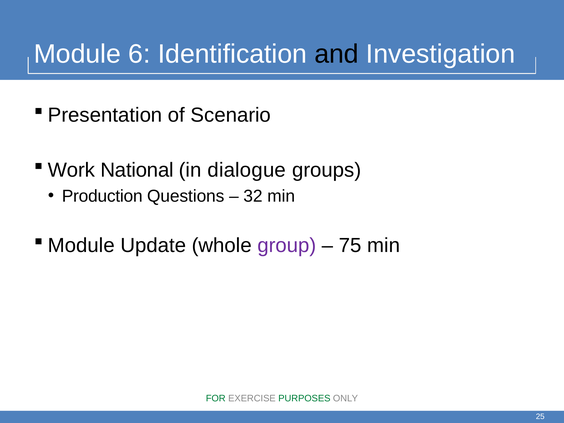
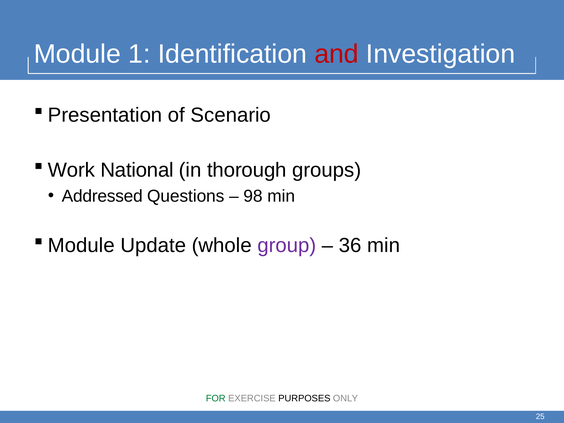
6: 6 -> 1
and colour: black -> red
dialogue: dialogue -> thorough
Production: Production -> Addressed
32: 32 -> 98
75: 75 -> 36
PURPOSES colour: green -> black
